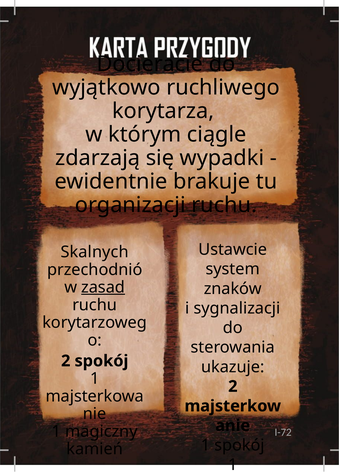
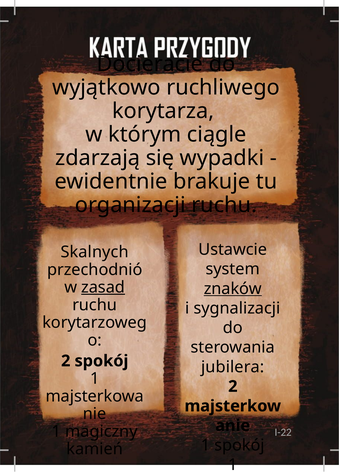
znaków underline: none -> present
ukazuje: ukazuje -> jubilera
I-72: I-72 -> I-22
